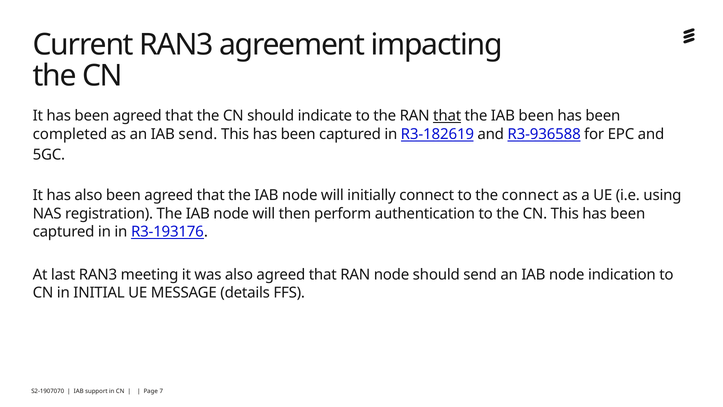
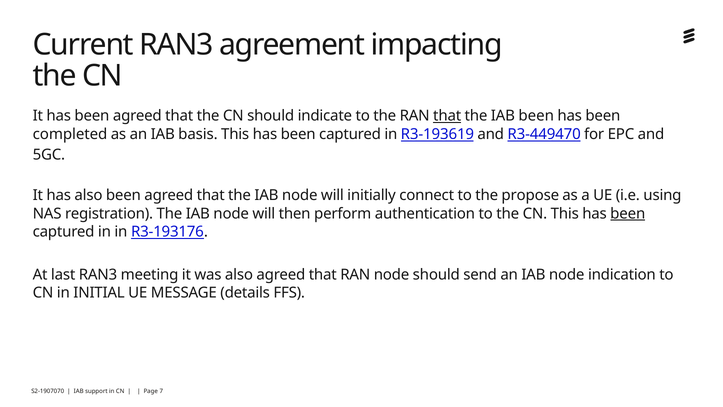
IAB send: send -> basis
R3-182619: R3-182619 -> R3-193619
R3-936588: R3-936588 -> R3-449470
the connect: connect -> propose
been at (628, 213) underline: none -> present
